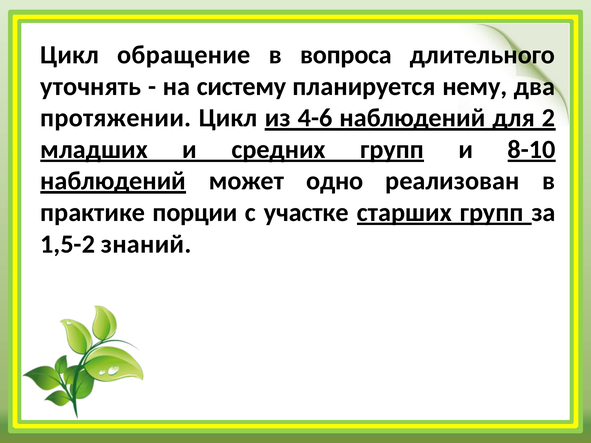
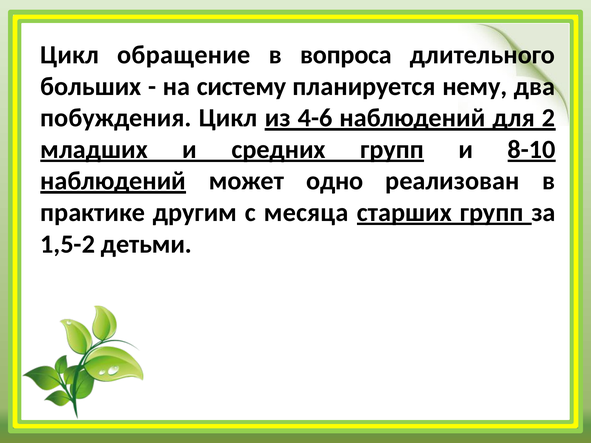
уточнять: уточнять -> больших
протяжении: протяжении -> побуждения
порции: порции -> другим
участке: участке -> месяца
знаний: знаний -> детьми
